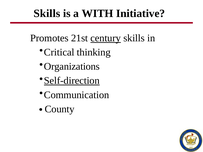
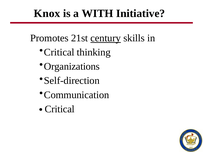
Skills at (47, 13): Skills -> Knox
Self-direction underline: present -> none
County at (60, 109): County -> Critical
